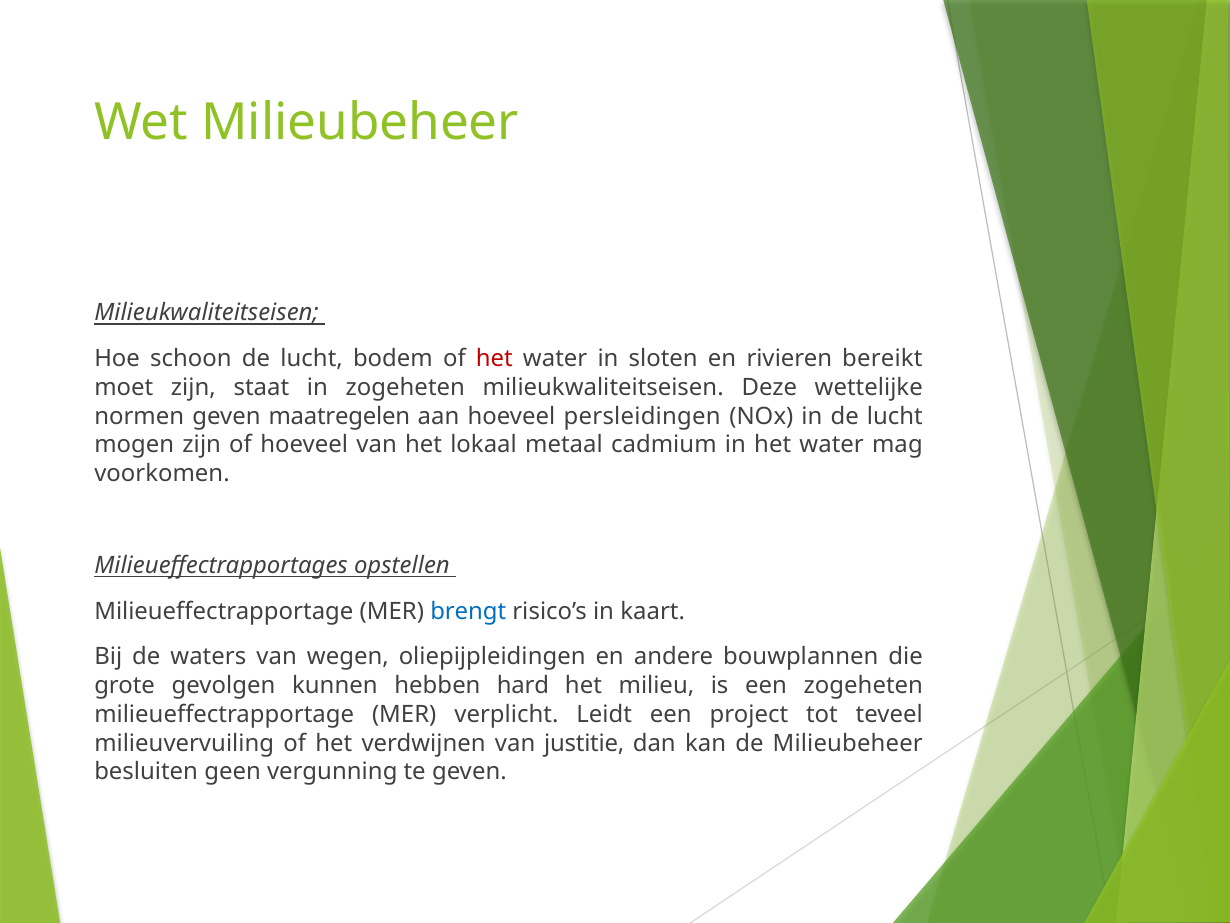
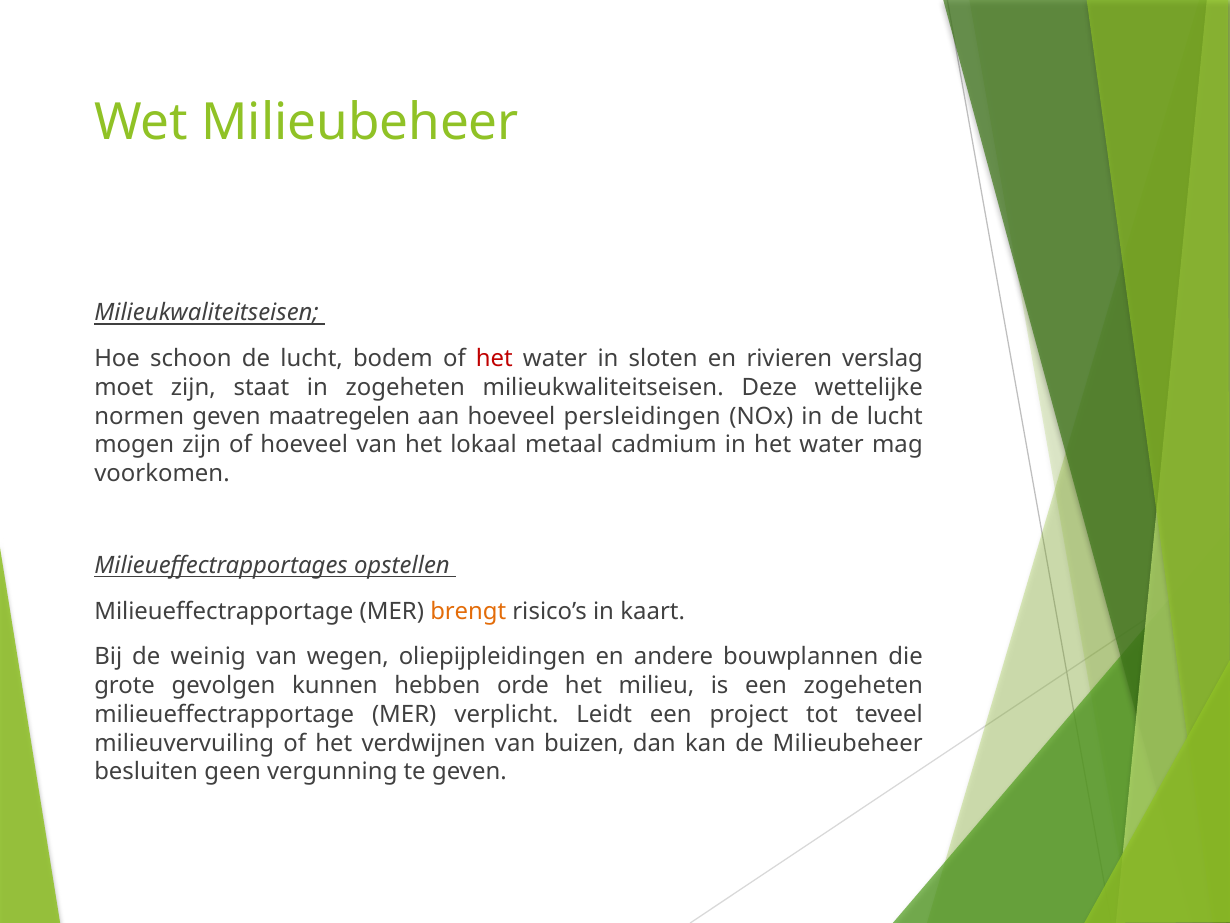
bereikt: bereikt -> verslag
brengt colour: blue -> orange
waters: waters -> weinig
hard: hard -> orde
justitie: justitie -> buizen
